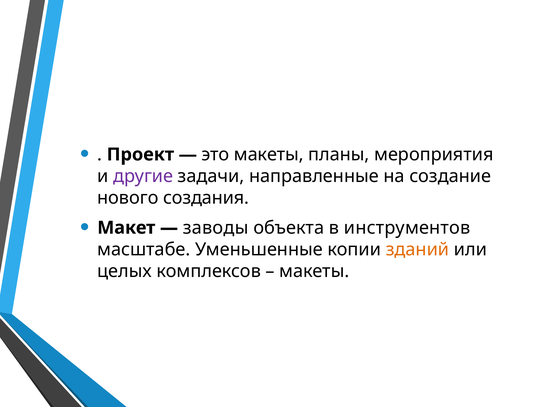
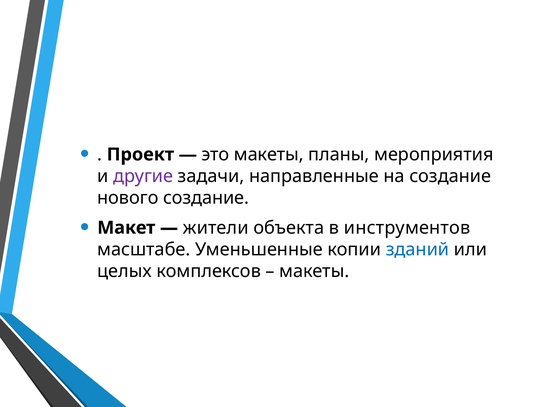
нового создания: создания -> создание
заводы: заводы -> жители
зданий colour: orange -> blue
